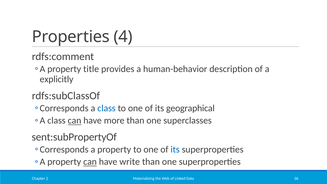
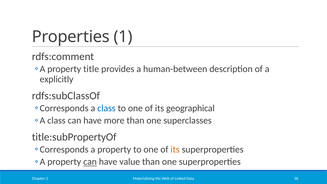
4: 4 -> 1
human-behavior: human-behavior -> human-between
can at (75, 121) underline: present -> none
sent:subPropertyOf: sent:subPropertyOf -> title:subPropertyOf
its at (175, 149) colour: blue -> orange
write: write -> value
